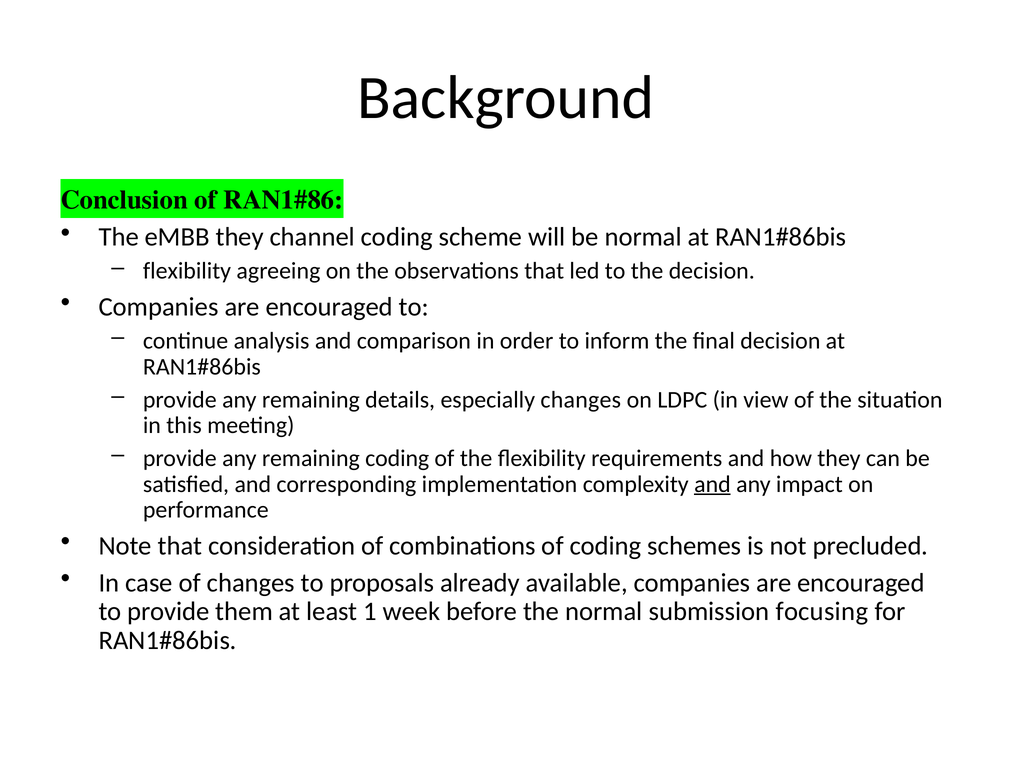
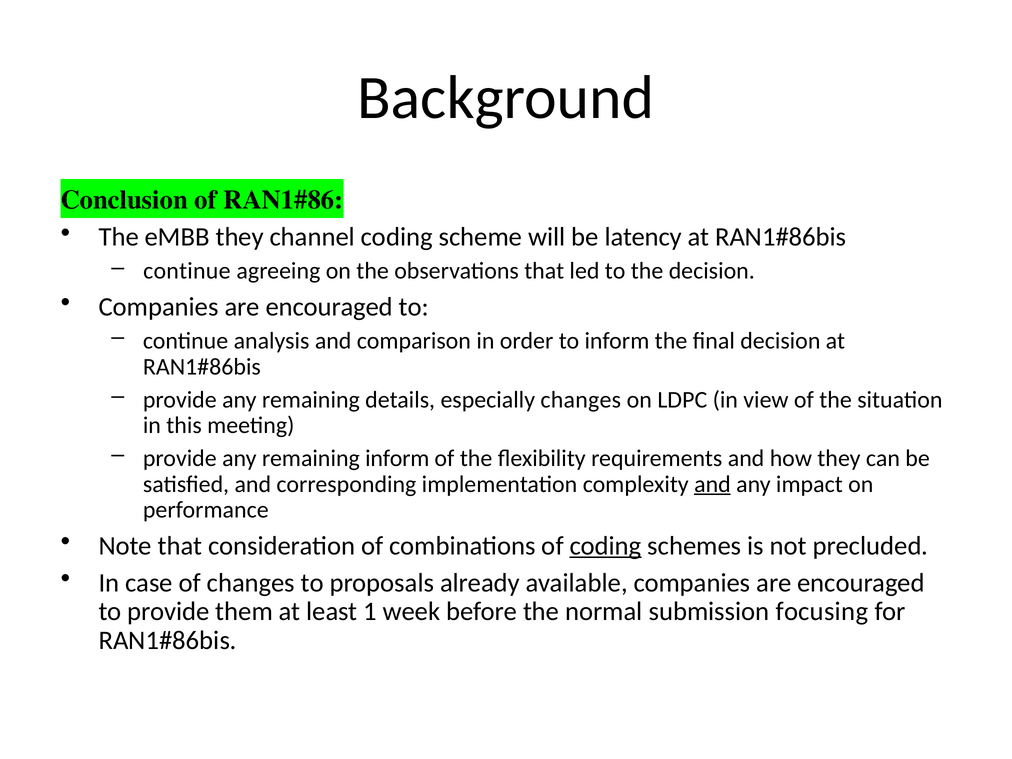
be normal: normal -> latency
flexibility at (187, 271): flexibility -> continue
remaining coding: coding -> inform
coding at (606, 546) underline: none -> present
